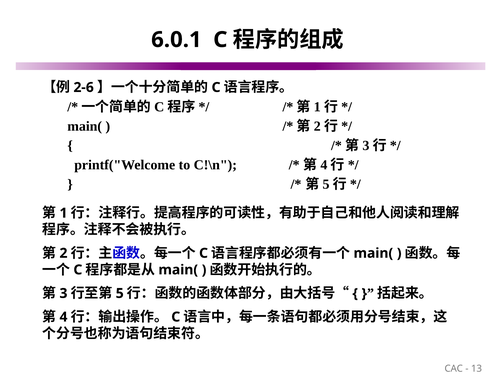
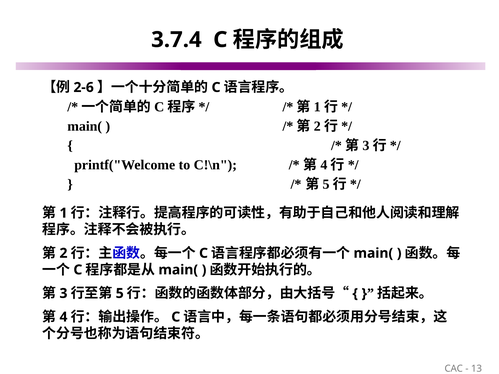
6.0.1: 6.0.1 -> 3.7.4
